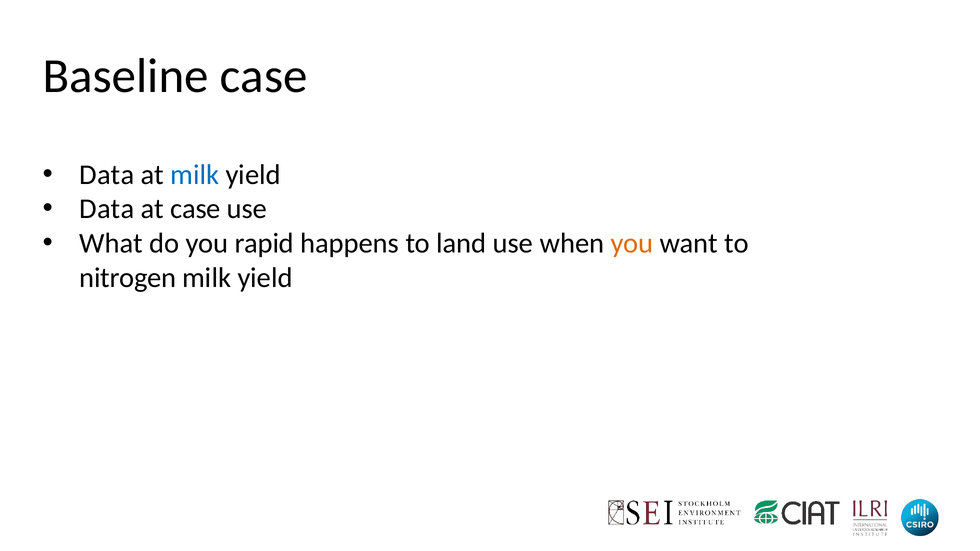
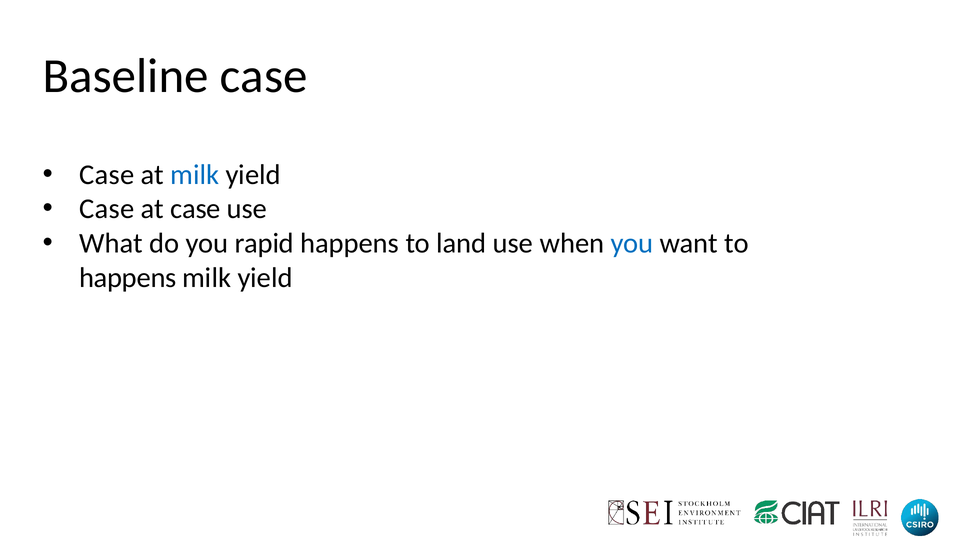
Data at (107, 175): Data -> Case
Data at (107, 209): Data -> Case
you at (632, 243) colour: orange -> blue
nitrogen at (128, 278): nitrogen -> happens
